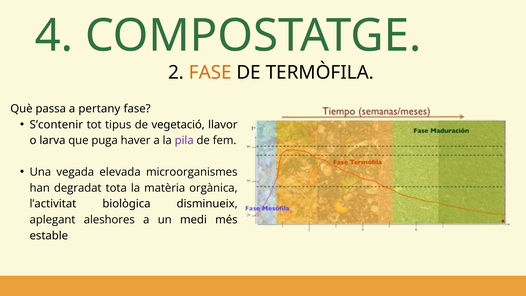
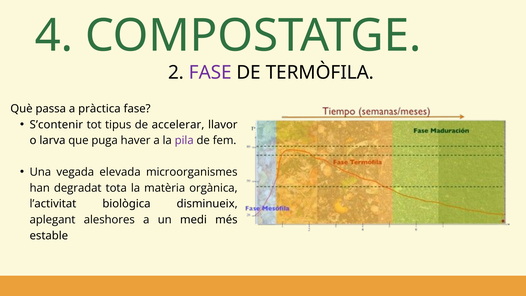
FASE at (210, 72) colour: orange -> purple
pertany: pertany -> pràctica
vegetació: vegetació -> accelerar
